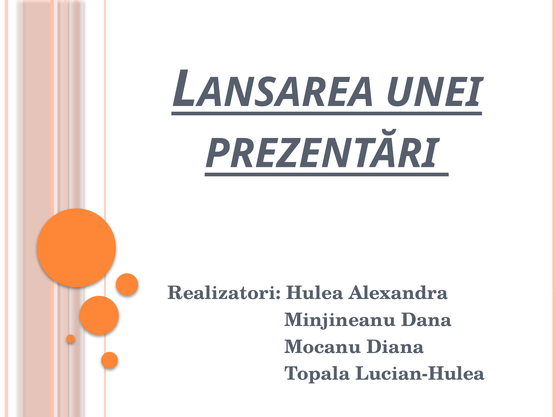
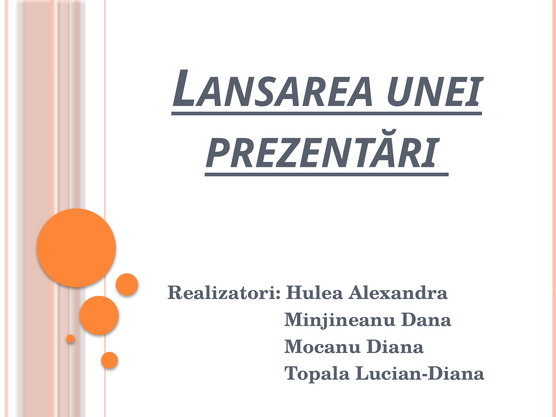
Lucian-Hulea: Lucian-Hulea -> Lucian-Diana
